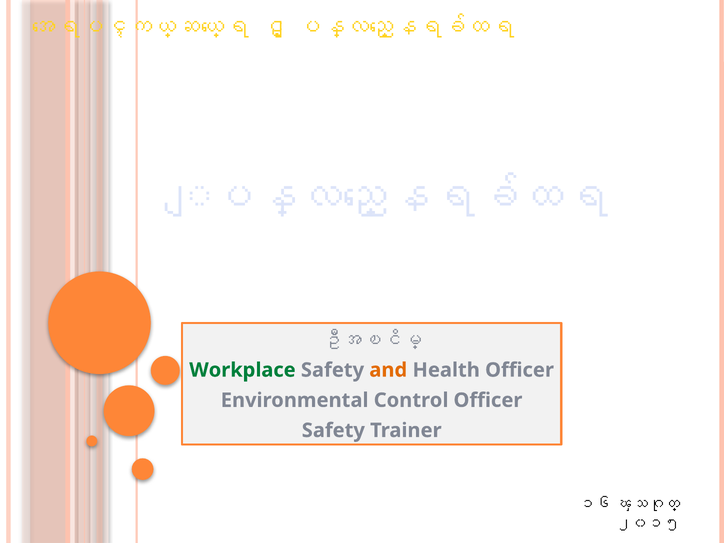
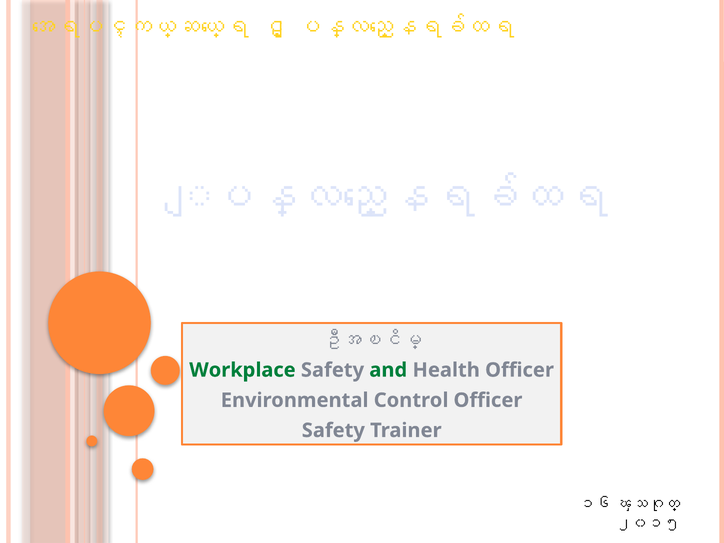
and colour: orange -> green
